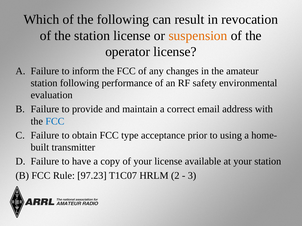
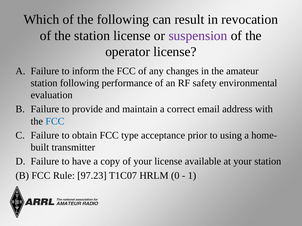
suspension colour: orange -> purple
2: 2 -> 0
3: 3 -> 1
